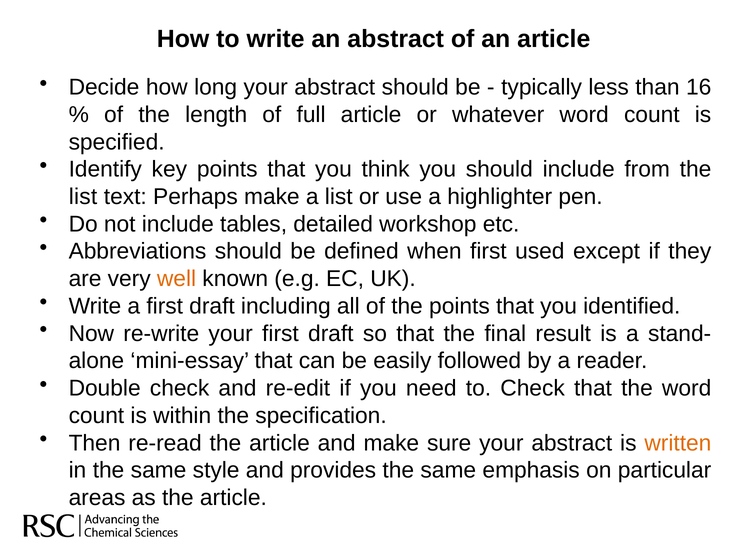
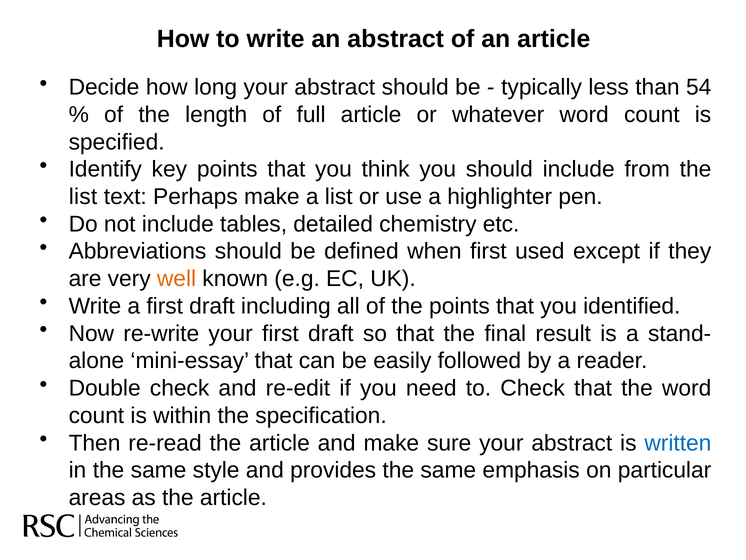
16: 16 -> 54
workshop: workshop -> chemistry
written colour: orange -> blue
